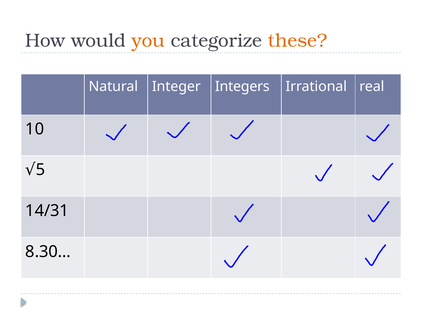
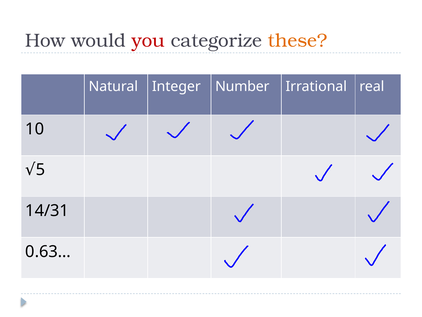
you colour: orange -> red
Integers: Integers -> Number
8.30…: 8.30… -> 0.63…
